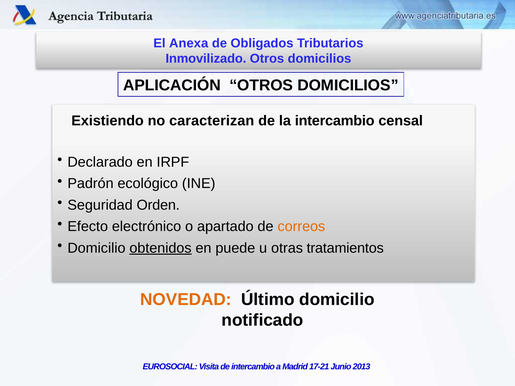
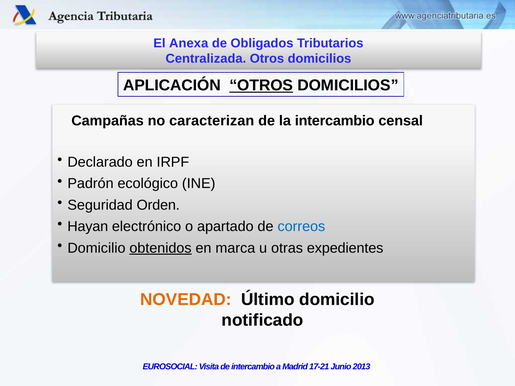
Inmovilizado: Inmovilizado -> Centralizada
OTROS at (261, 86) underline: none -> present
Existiendo: Existiendo -> Campañas
Efecto: Efecto -> Hayan
correos colour: orange -> blue
puede: puede -> marca
tratamientos: tratamientos -> expedientes
